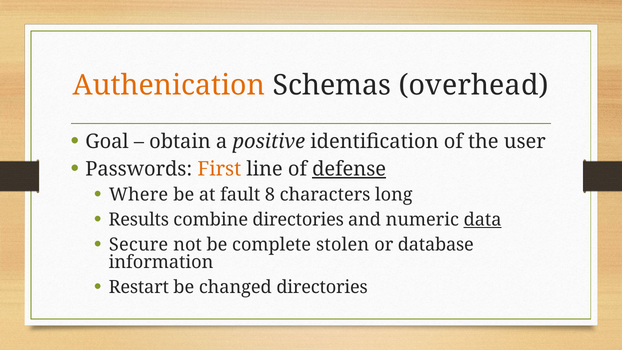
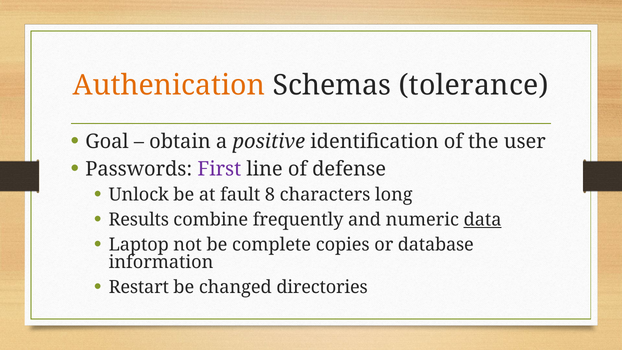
overhead: overhead -> tolerance
First colour: orange -> purple
defense underline: present -> none
Where: Where -> Unlock
combine directories: directories -> frequently
Secure: Secure -> Laptop
stolen: stolen -> copies
